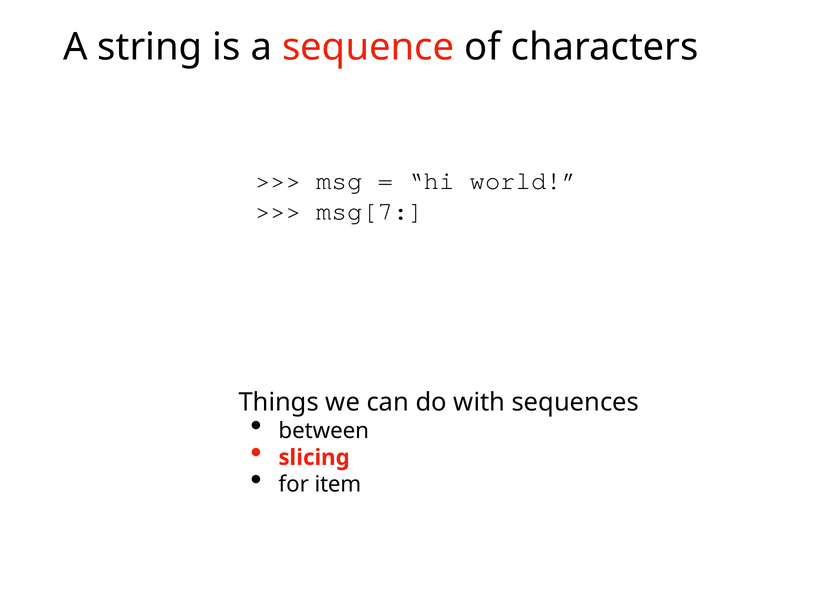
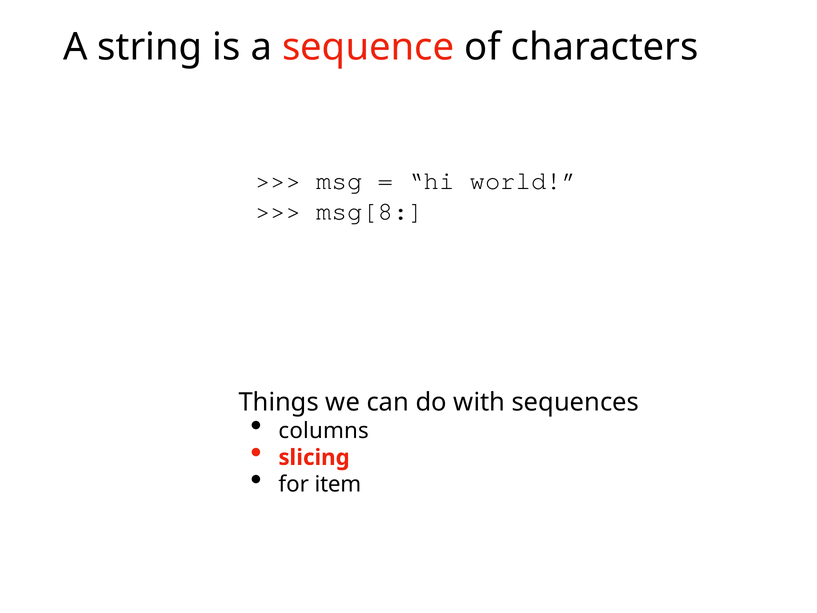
msg[7: msg[7 -> msg[8
between: between -> columns
